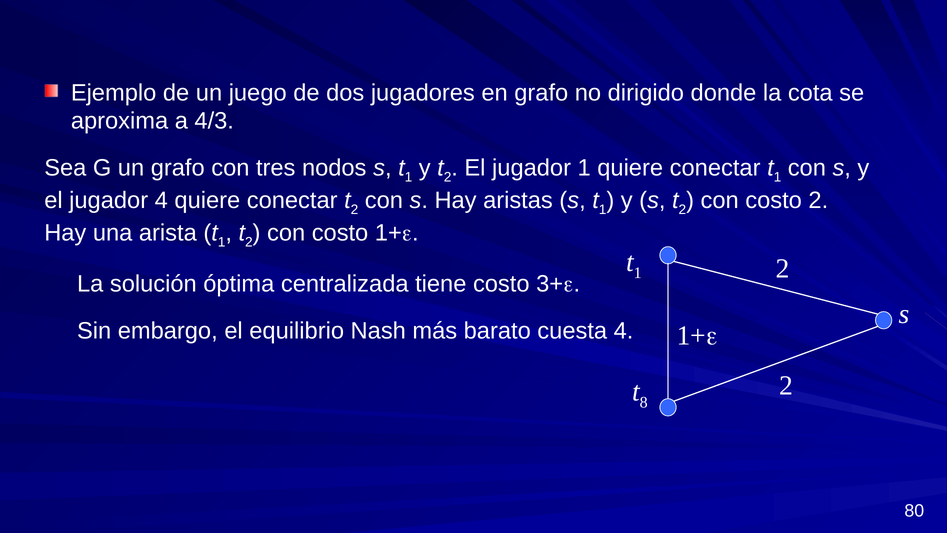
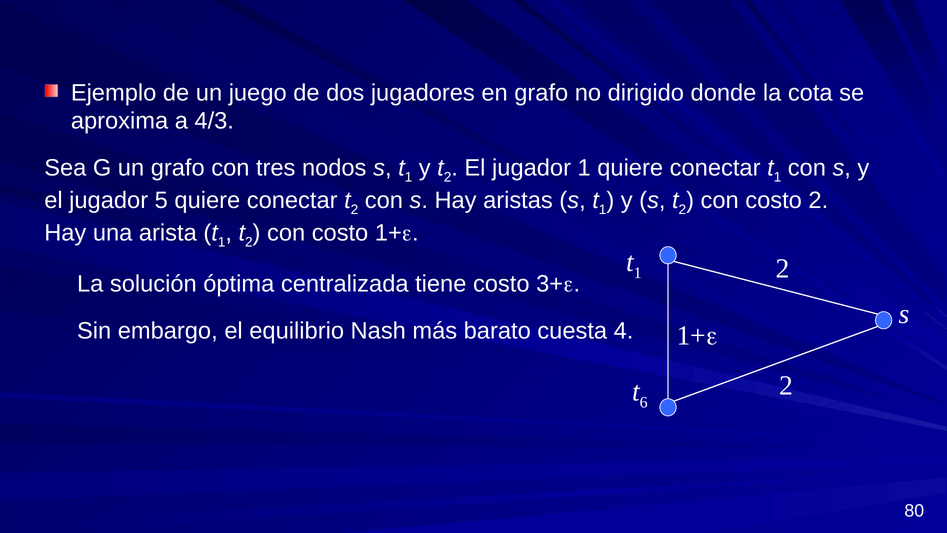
jugador 4: 4 -> 5
8: 8 -> 6
